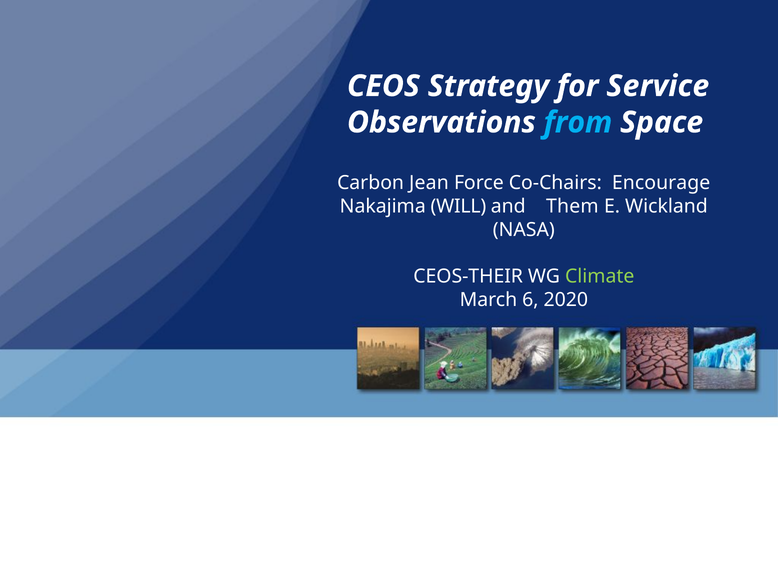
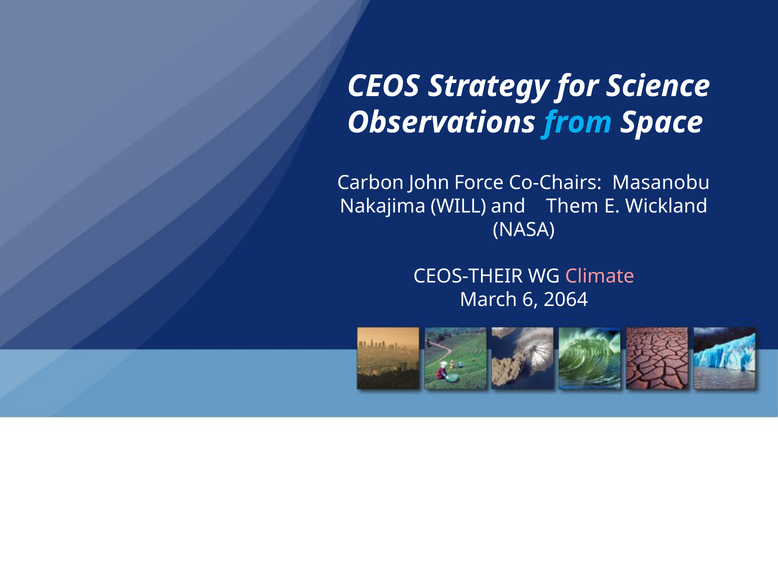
Service: Service -> Science
Jean: Jean -> John
Encourage: Encourage -> Masanobu
Climate colour: light green -> pink
2020: 2020 -> 2064
